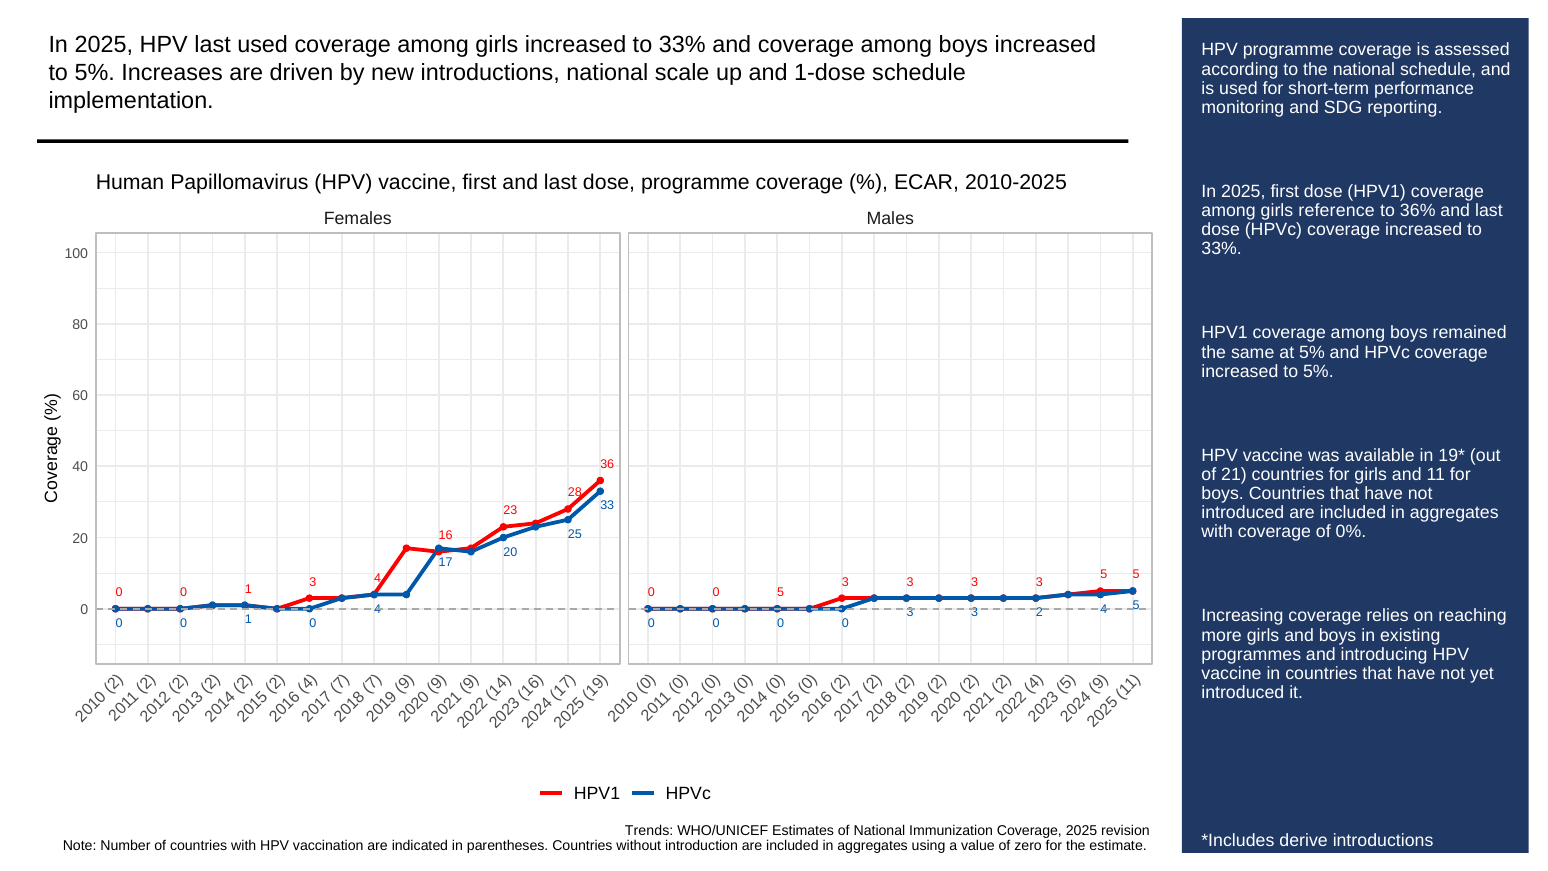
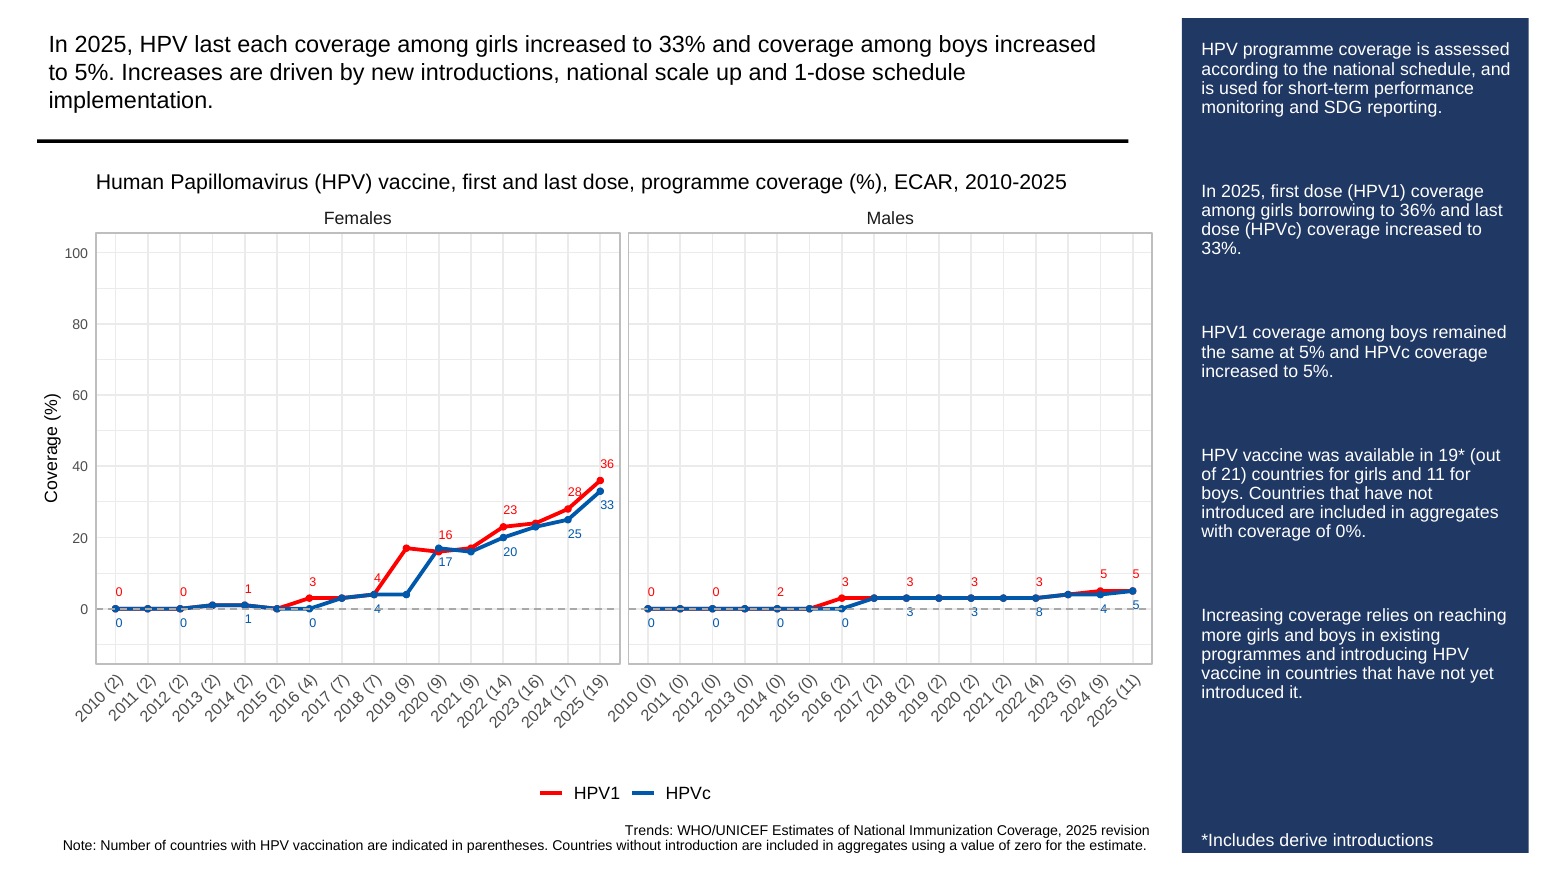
last used: used -> each
reference: reference -> borrowing
0 0 5: 5 -> 2
3 2: 2 -> 8
